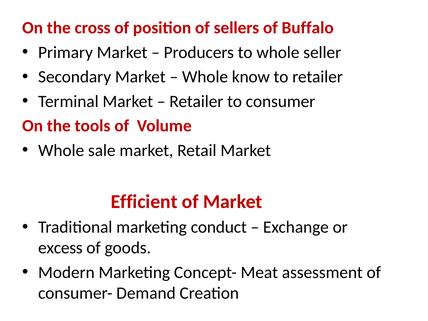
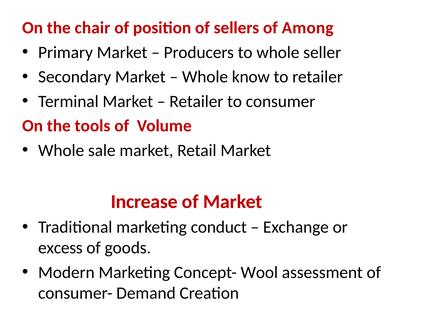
cross: cross -> chair
Buffalo: Buffalo -> Among
Efficient: Efficient -> Increase
Meat: Meat -> Wool
